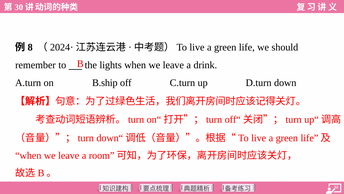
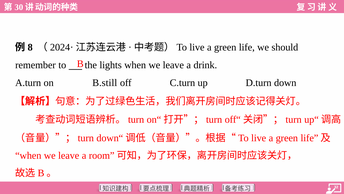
B.ship: B.ship -> B.still
